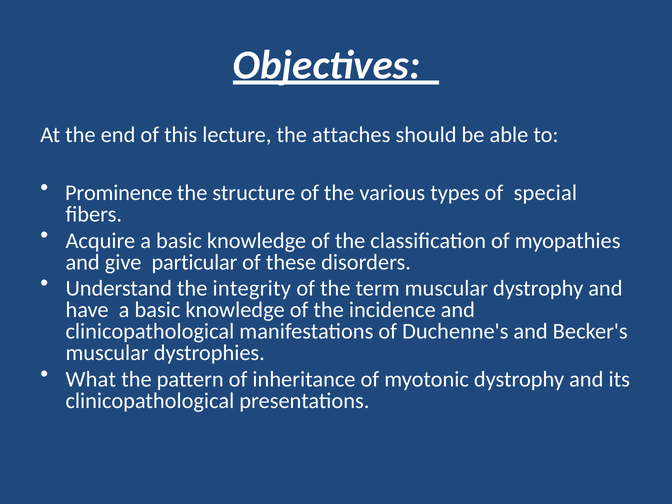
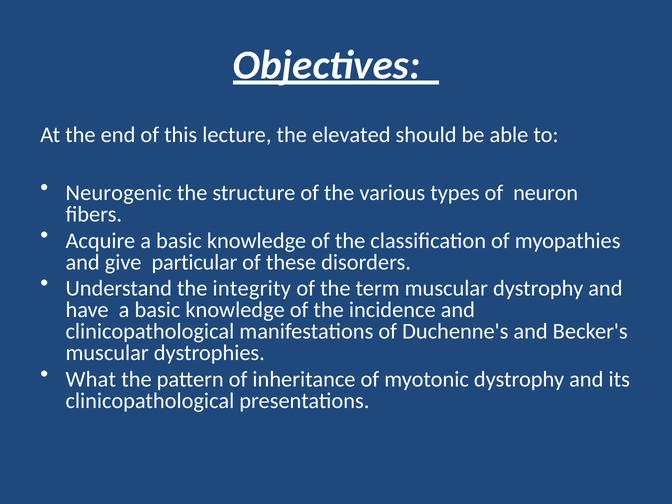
attaches: attaches -> elevated
Prominence: Prominence -> Neurogenic
special: special -> neuron
